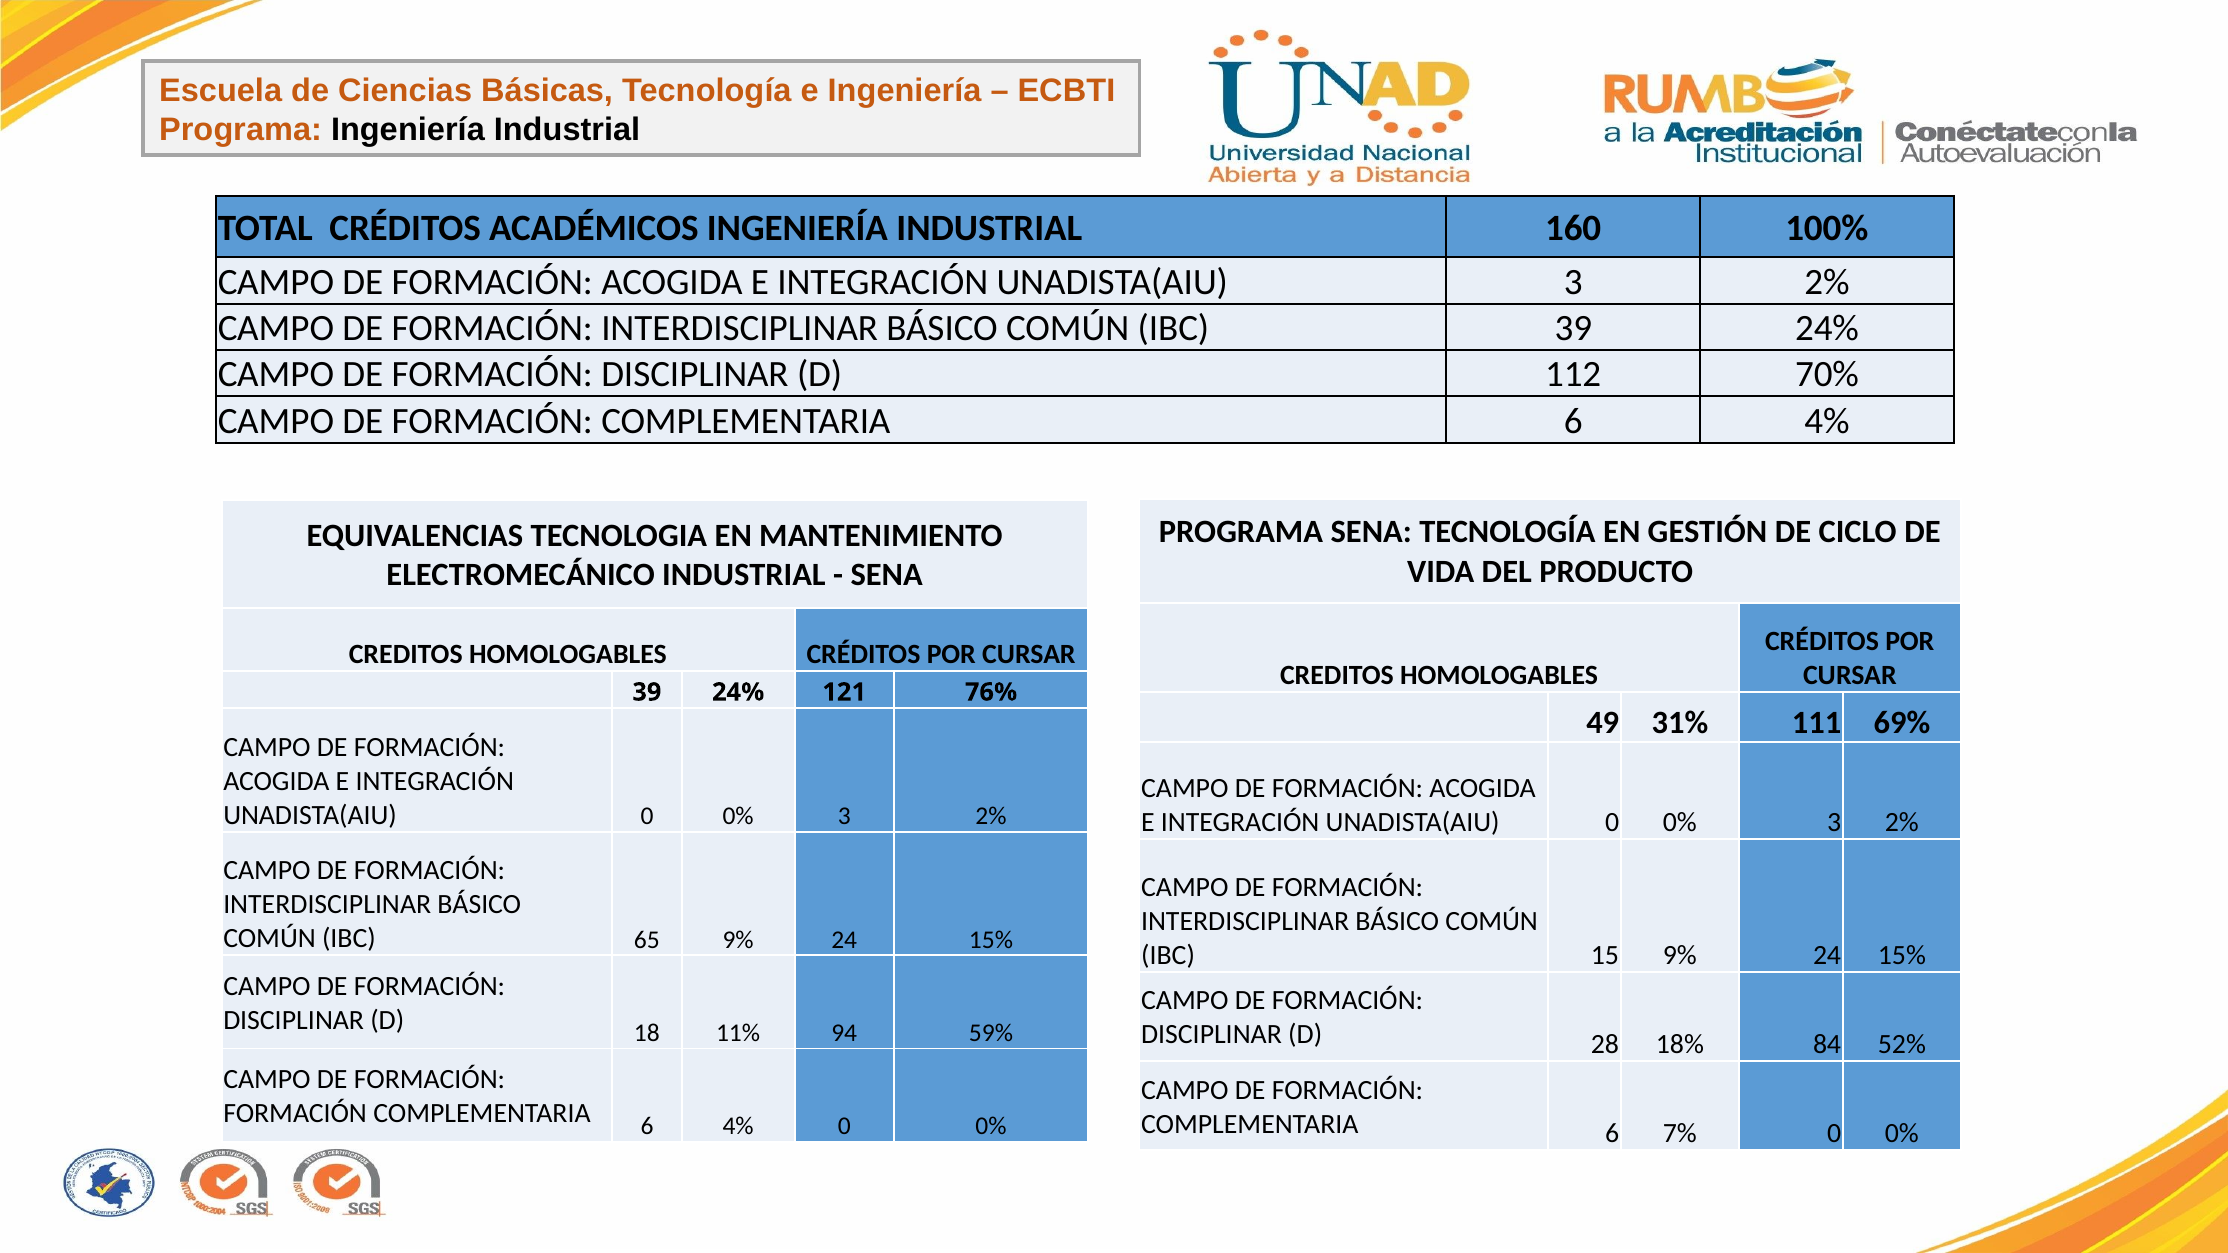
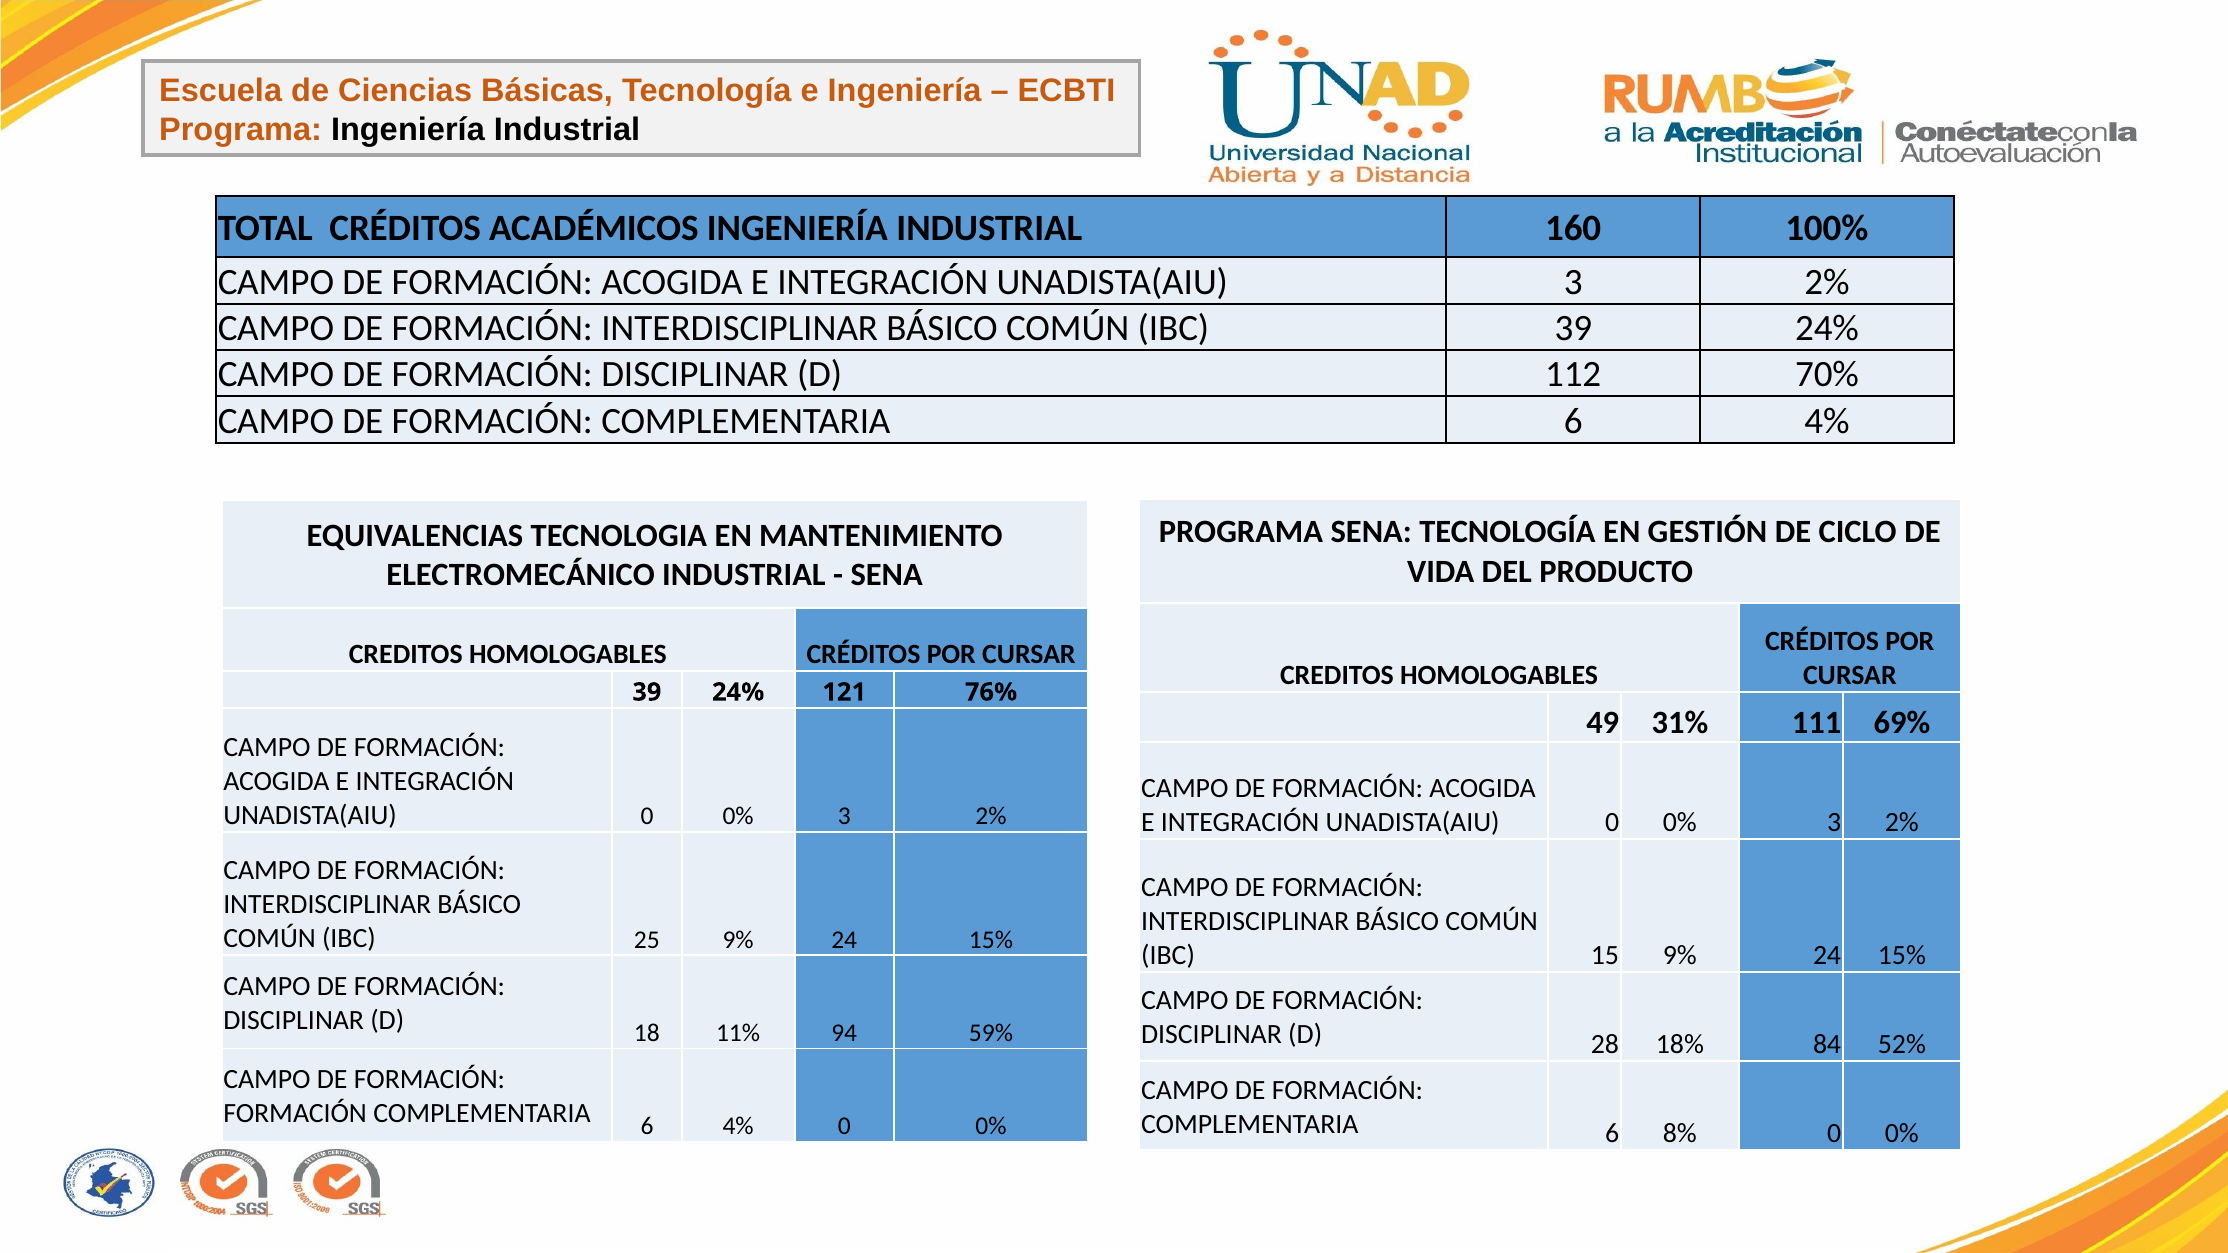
65: 65 -> 25
7%: 7% -> 8%
